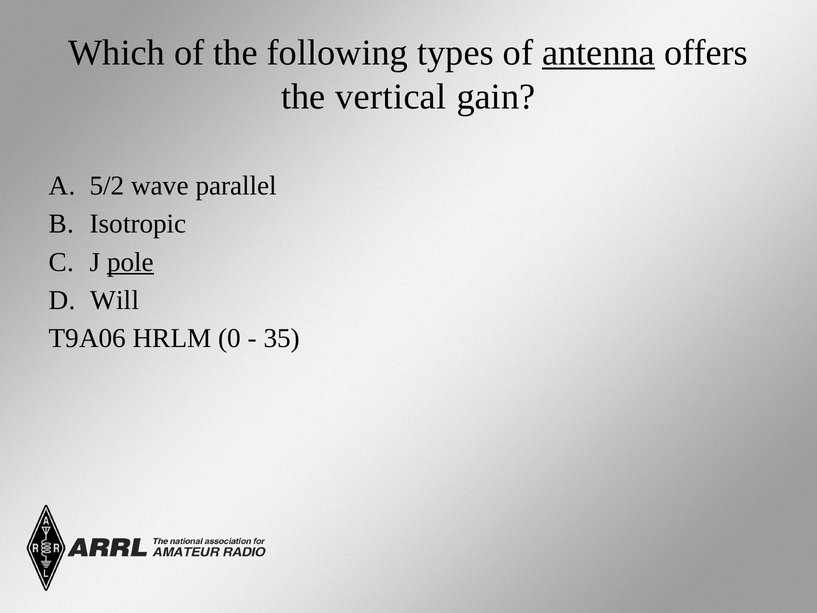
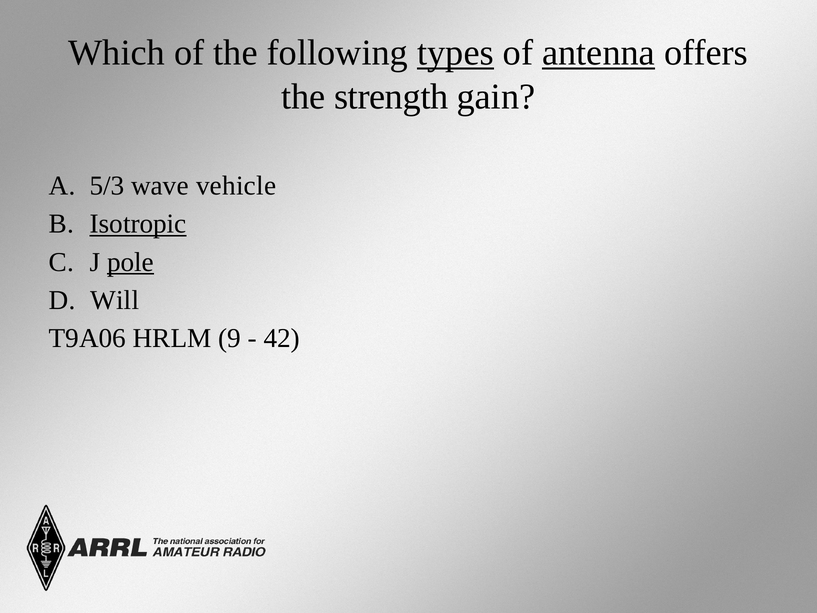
types underline: none -> present
vertical: vertical -> strength
5/2: 5/2 -> 5/3
parallel: parallel -> vehicle
Isotropic underline: none -> present
0: 0 -> 9
35: 35 -> 42
